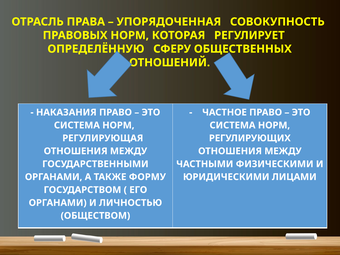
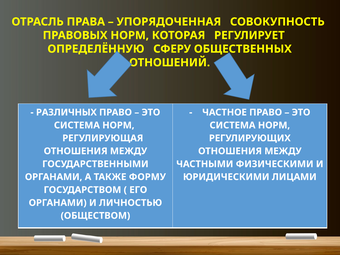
НАКАЗАНИЯ: НАКАЗАНИЯ -> РАЗЛИЧНЫХ
